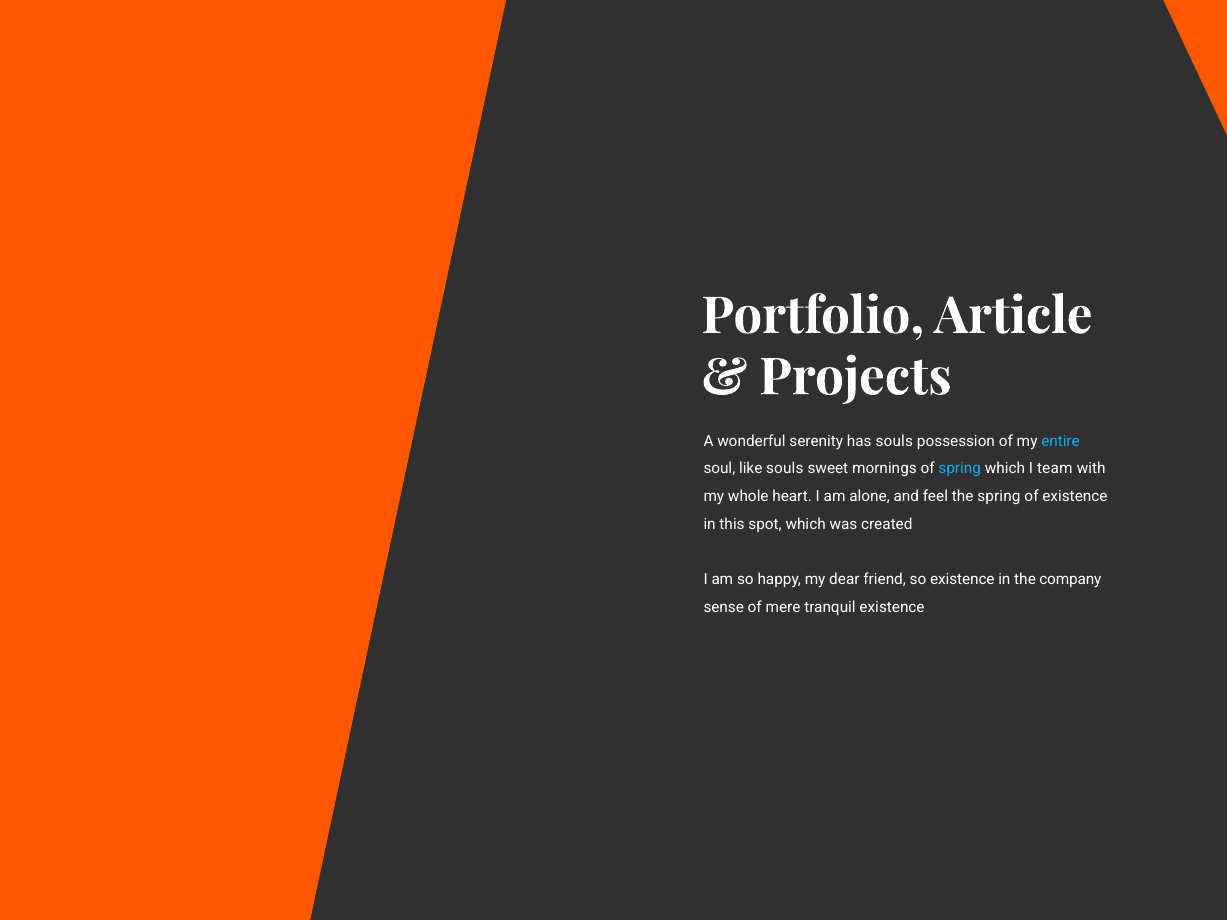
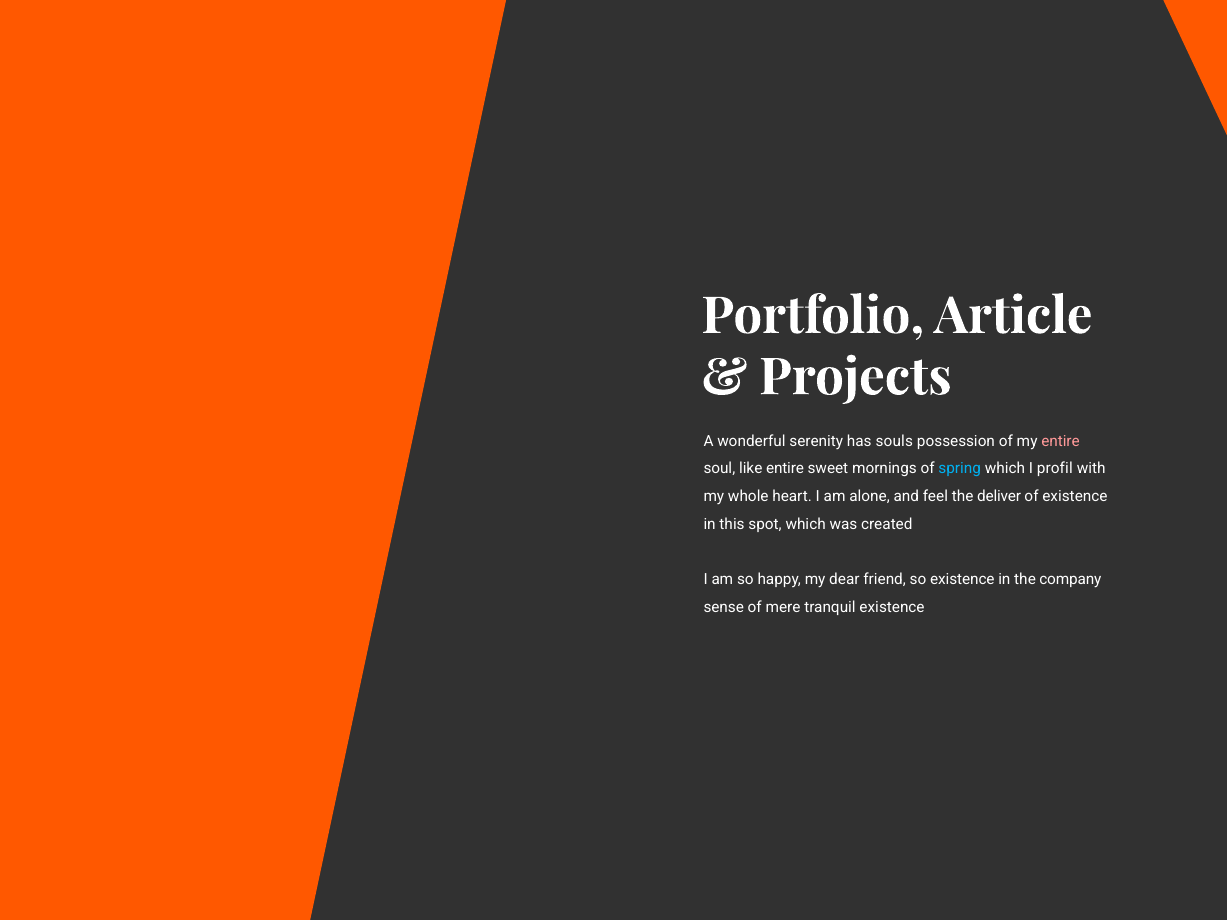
entire at (1061, 441) colour: light blue -> pink
like souls: souls -> entire
team: team -> profil
the spring: spring -> deliver
